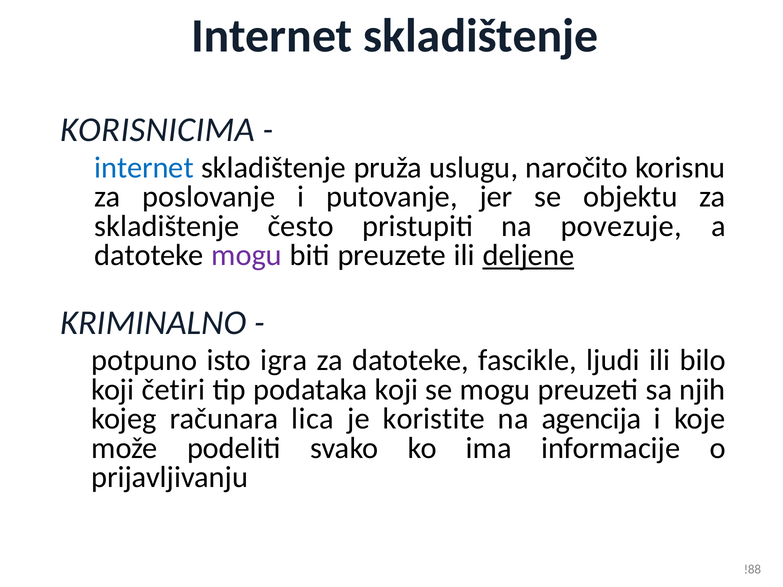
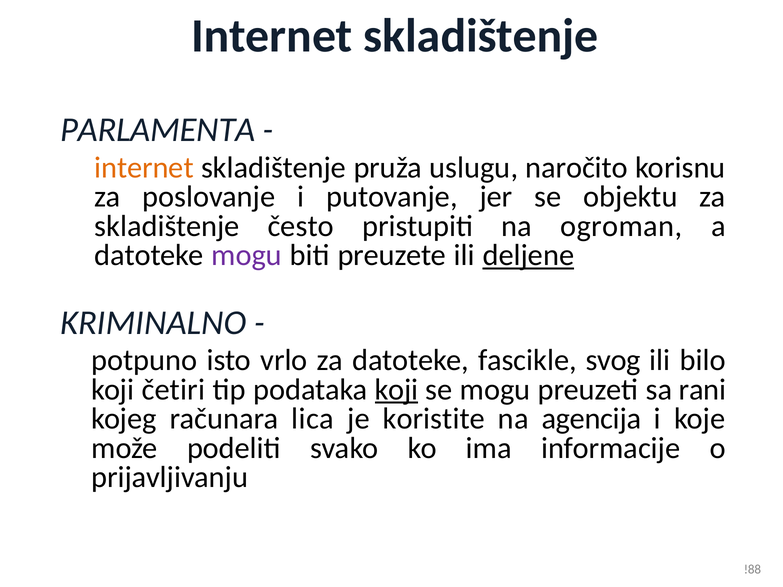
KORISNICIMA: KORISNICIMA -> PARLAMENTA
internet at (144, 168) colour: blue -> orange
povezuje: povezuje -> ogroman
igra: igra -> vrlo
ljudi: ljudi -> svog
koji at (397, 390) underline: none -> present
njih: njih -> rani
